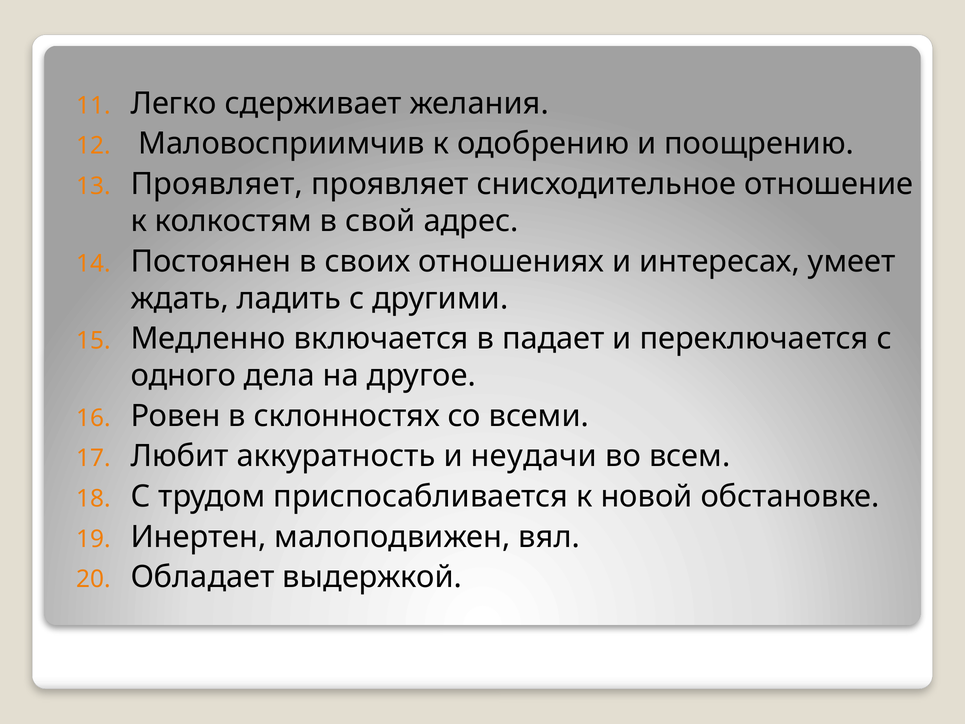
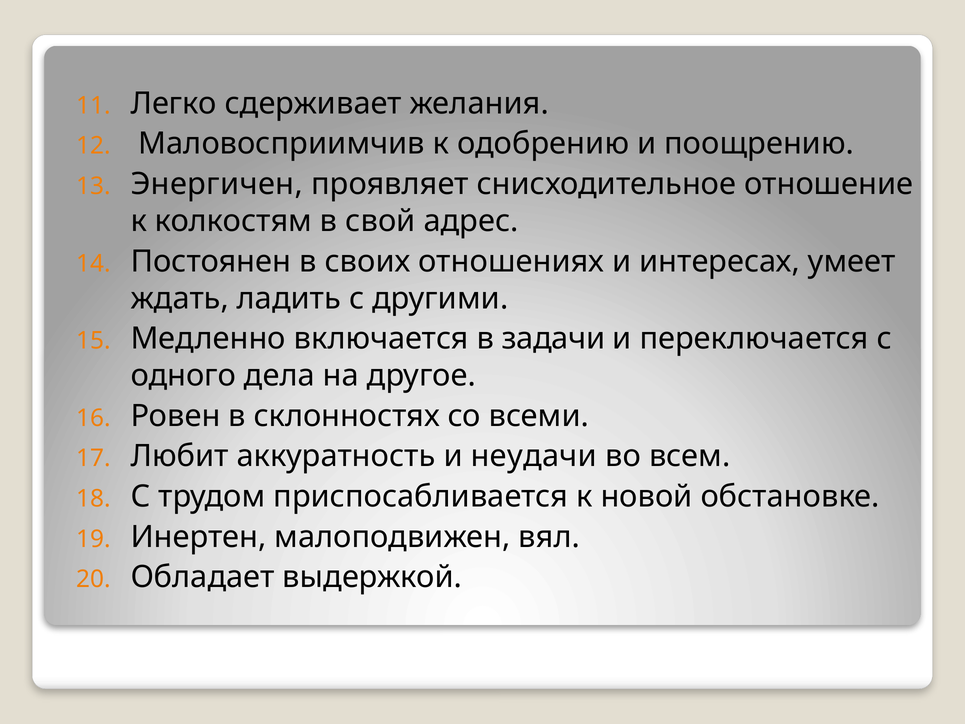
Проявляет at (217, 184): Проявляет -> Энергичен
падает: падает -> задачи
